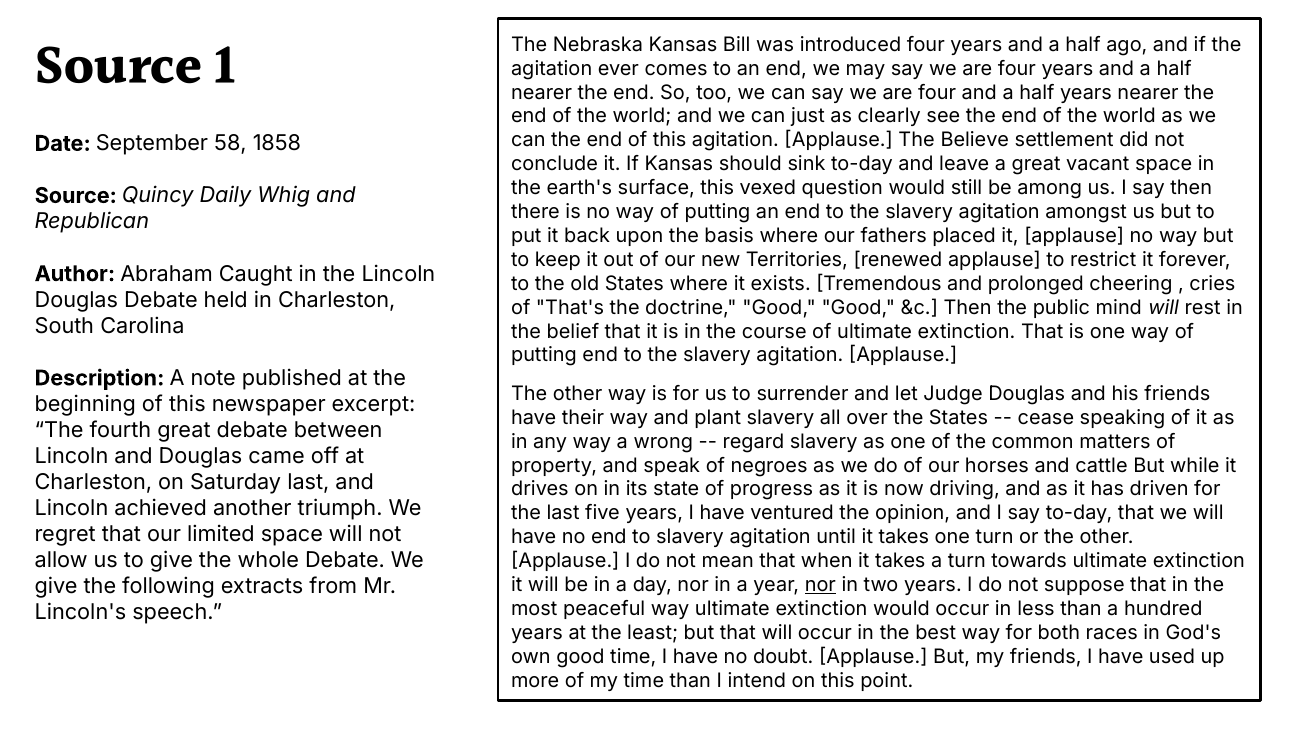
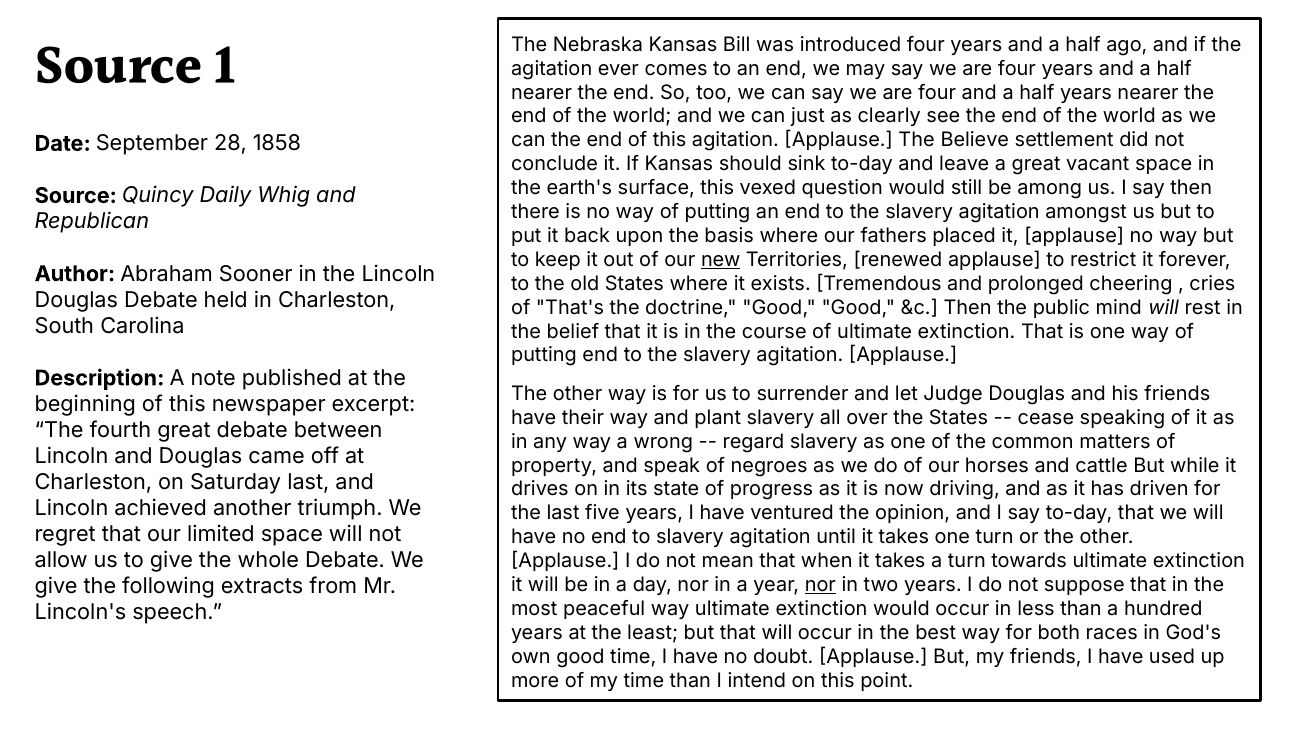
58: 58 -> 28
new underline: none -> present
Caught: Caught -> Sooner
